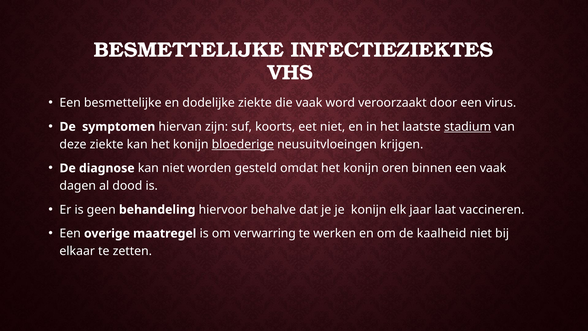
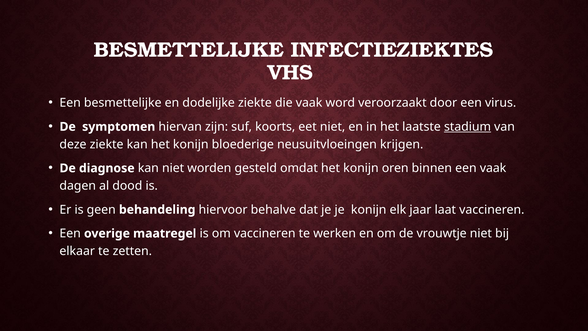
bloederige underline: present -> none
om verwarring: verwarring -> vaccineren
kaalheid: kaalheid -> vrouwtje
